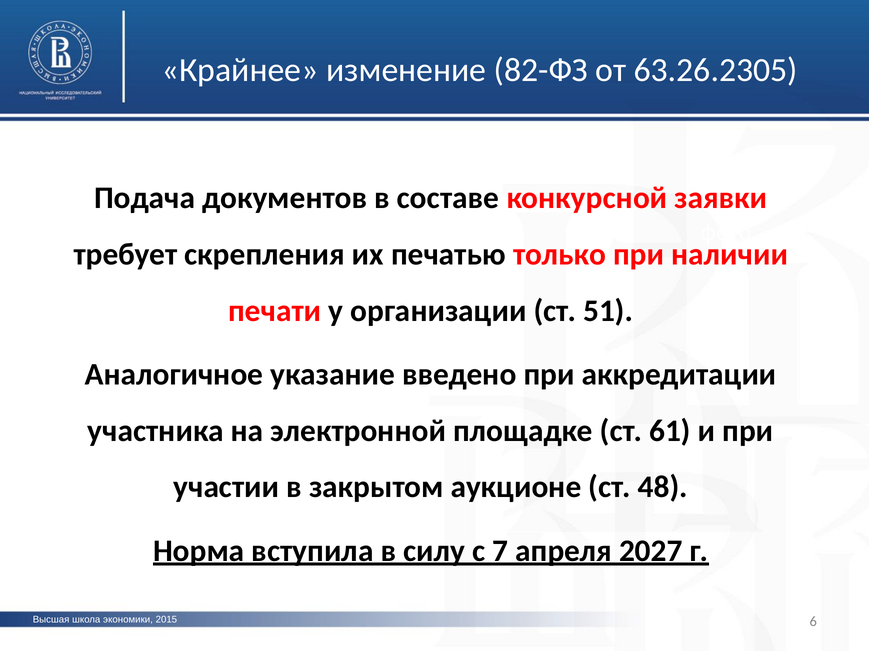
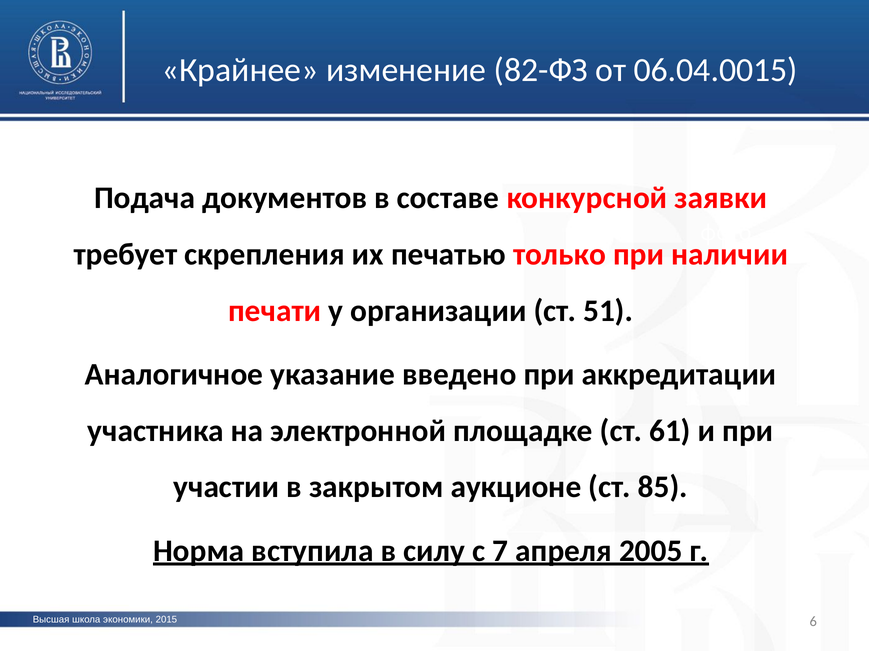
63.26.2305: 63.26.2305 -> 06.04.0015
48: 48 -> 85
2027: 2027 -> 2005
